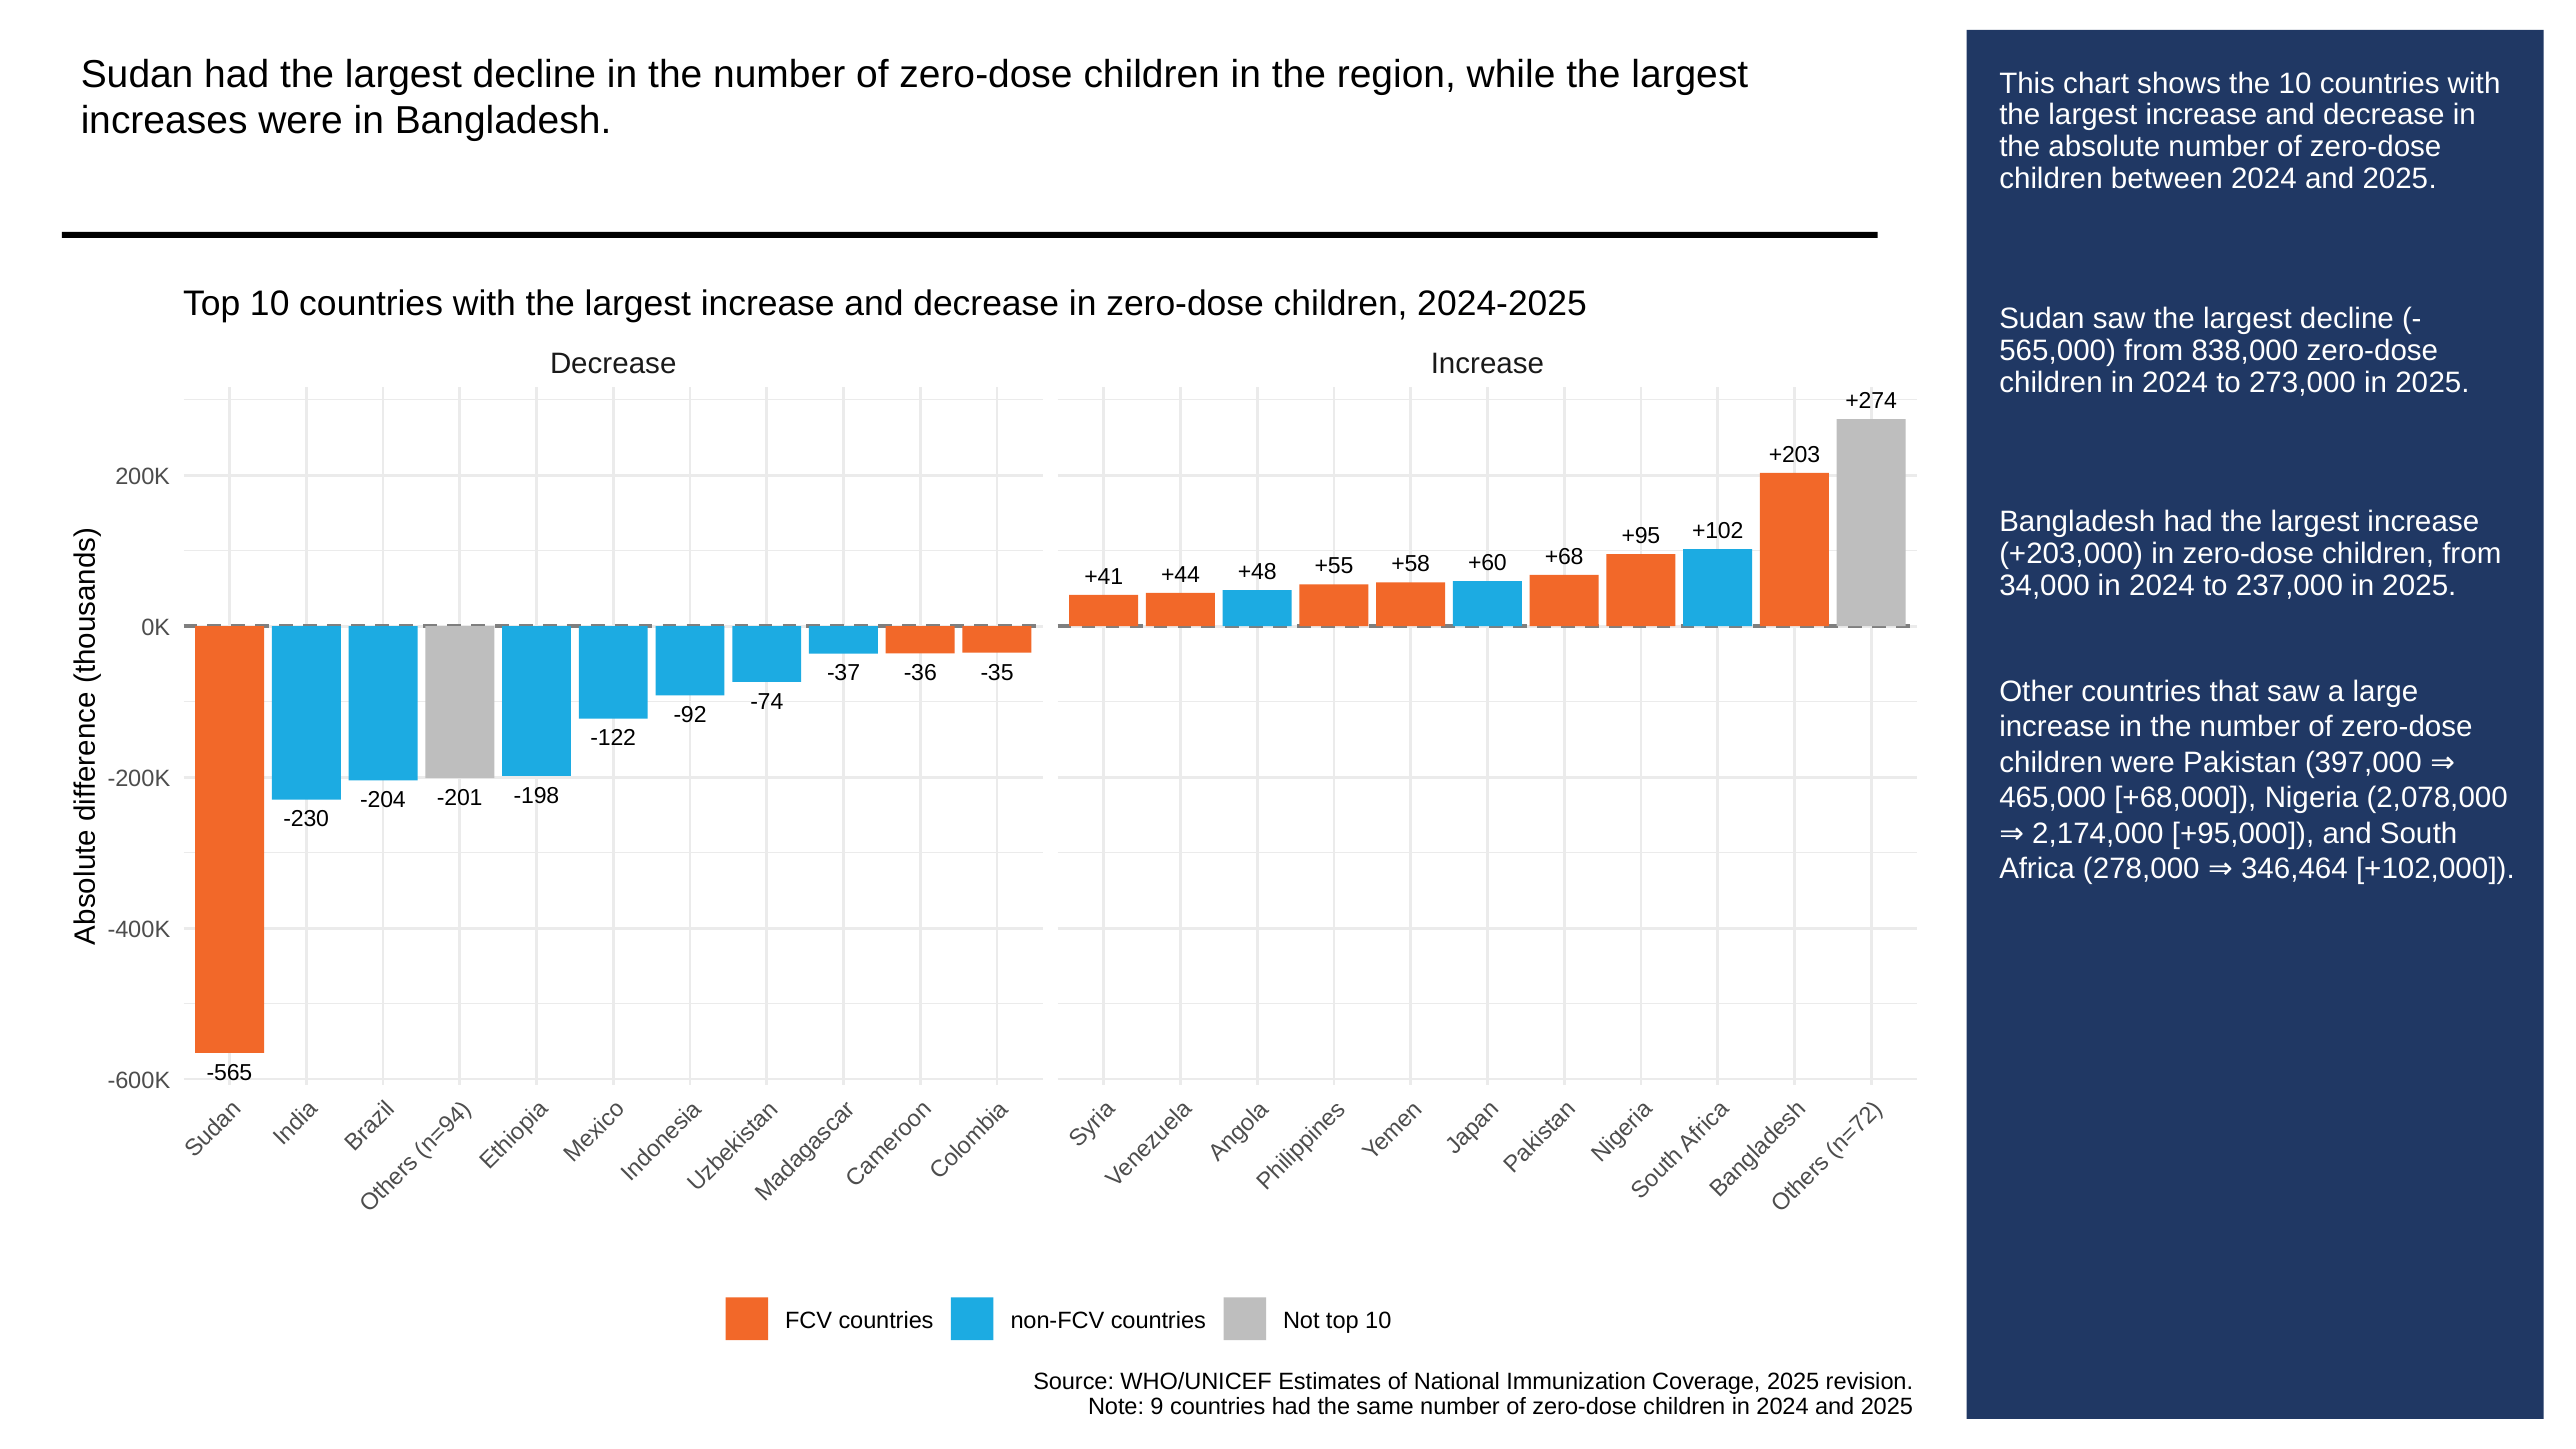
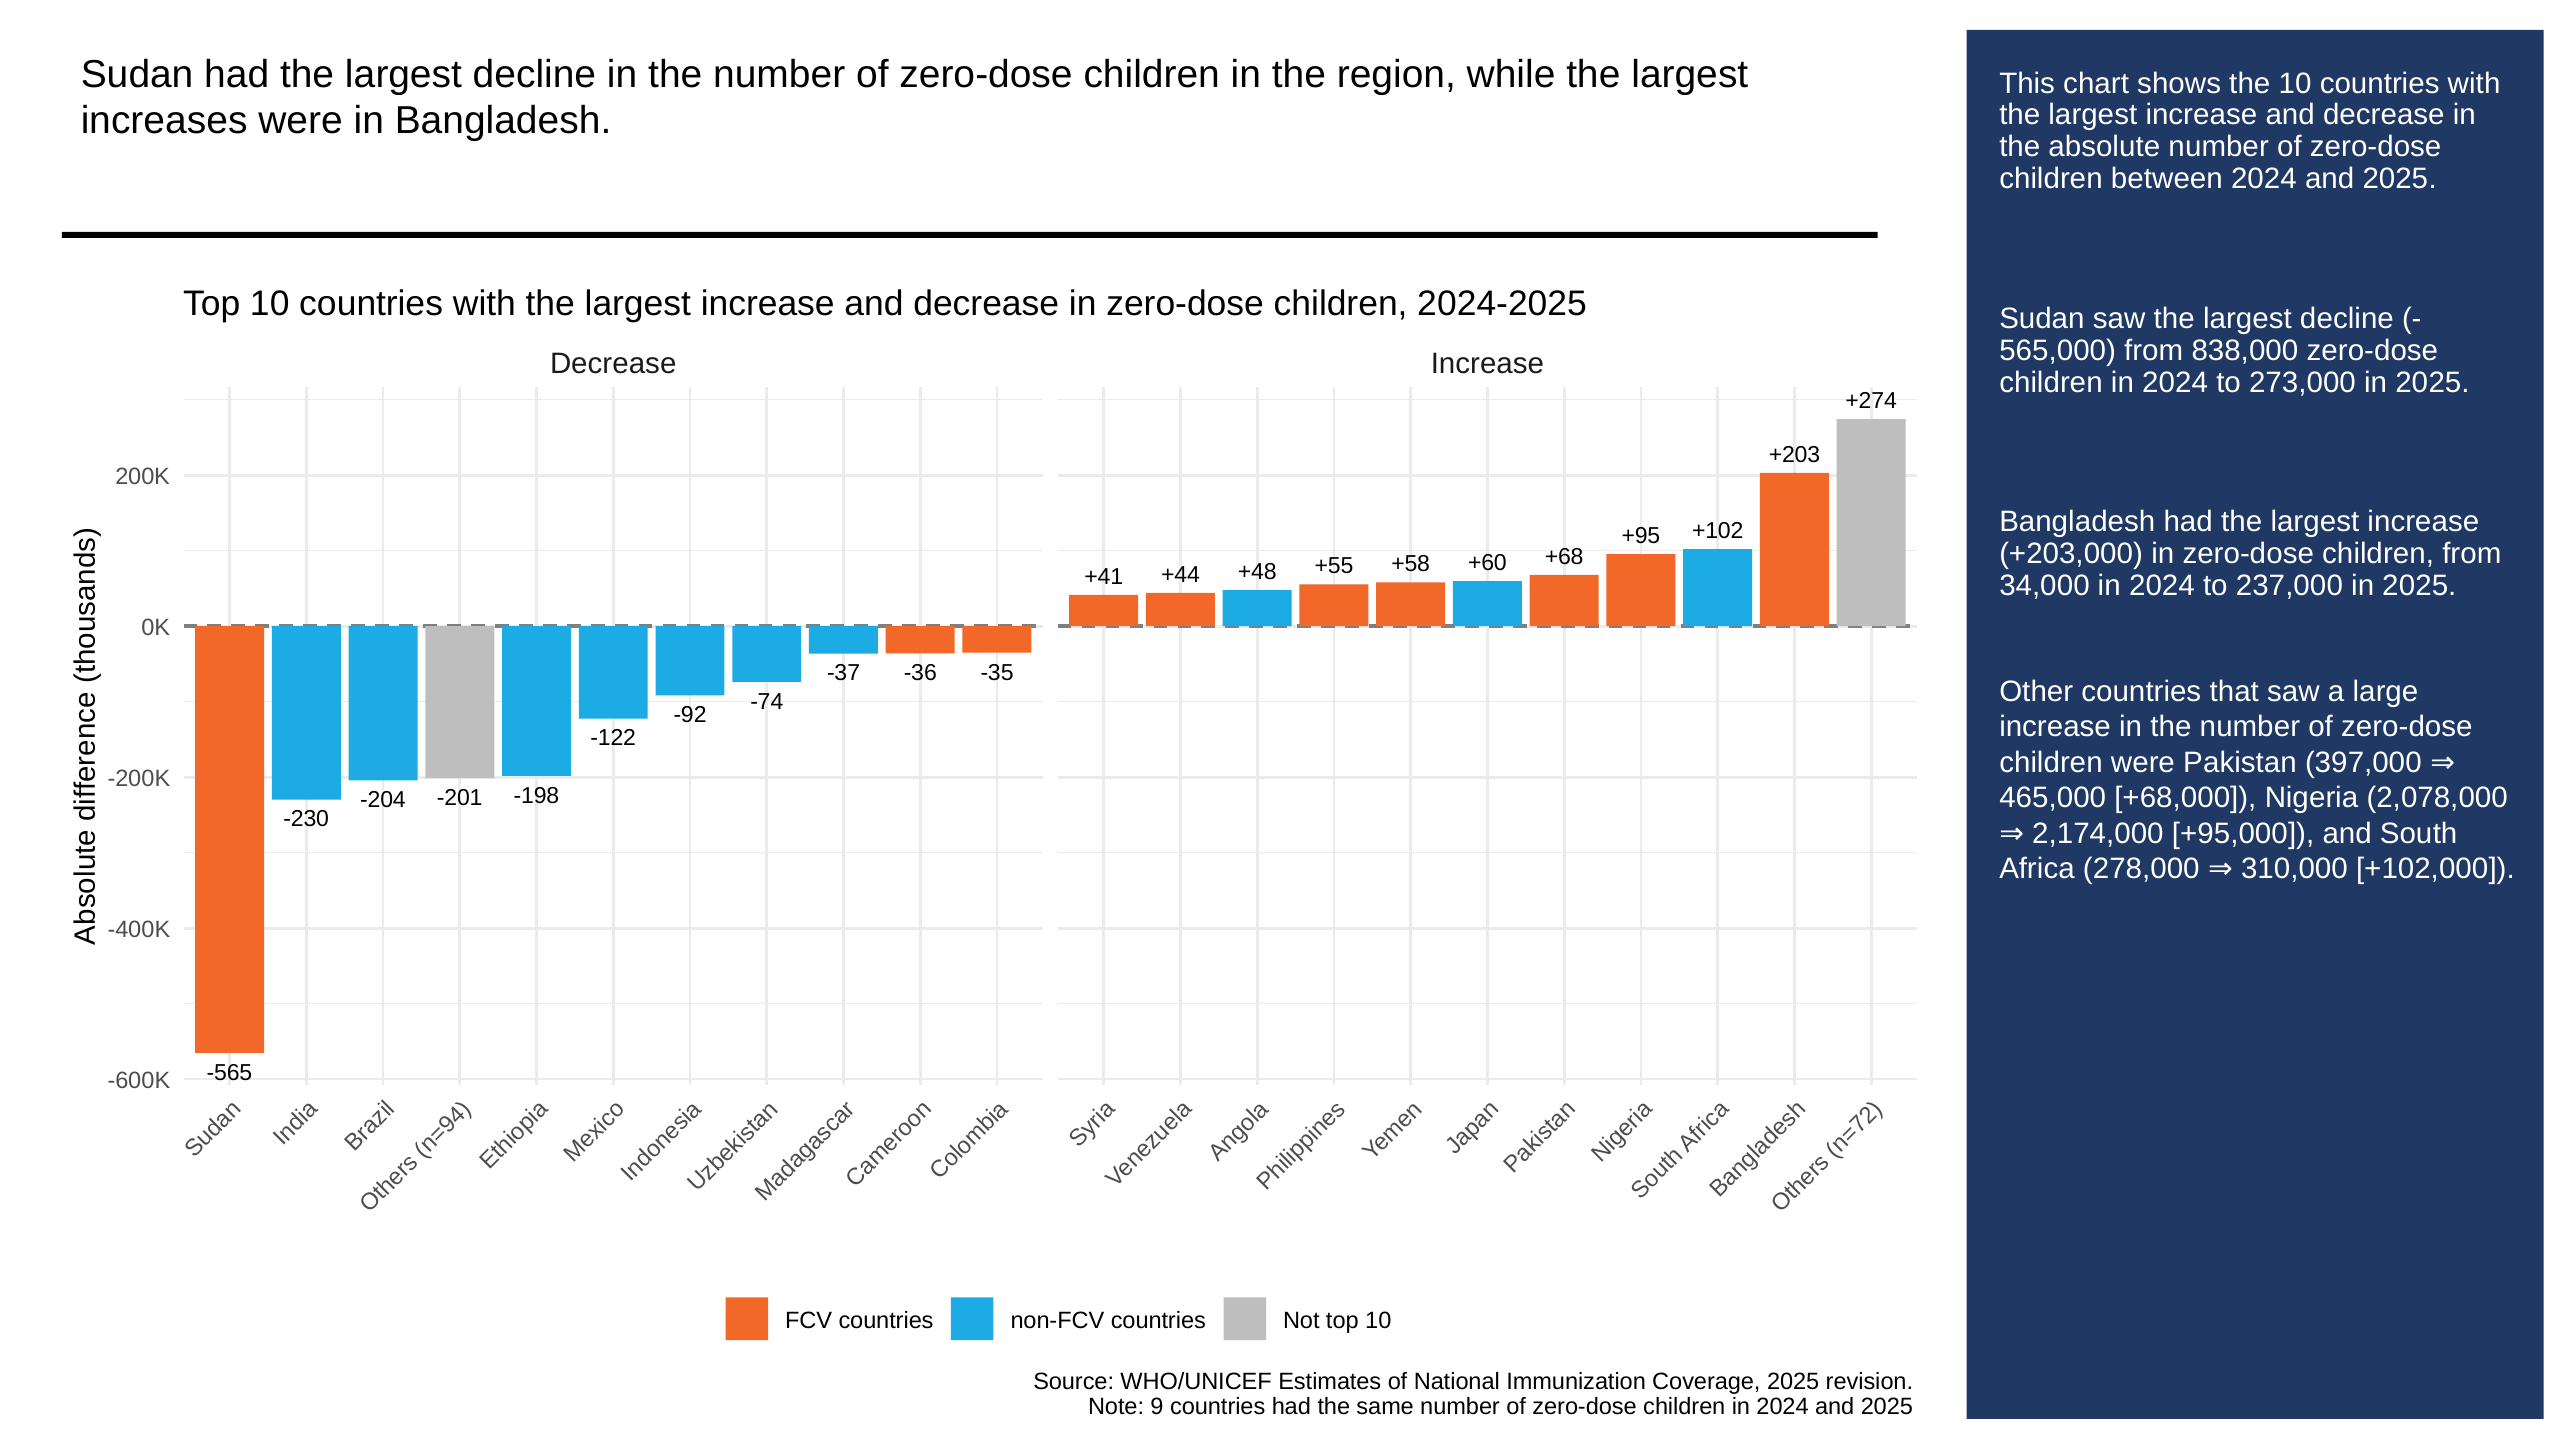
346,464: 346,464 -> 310,000
